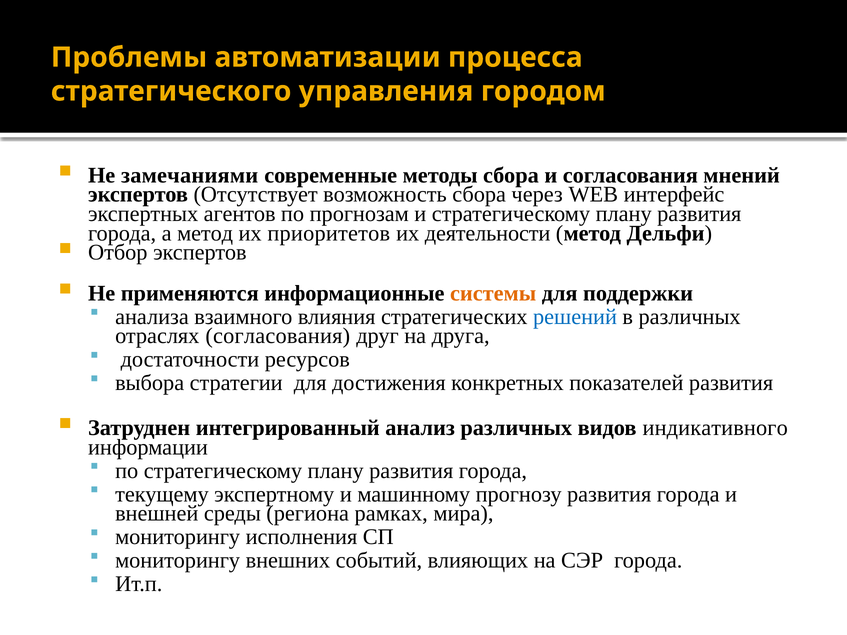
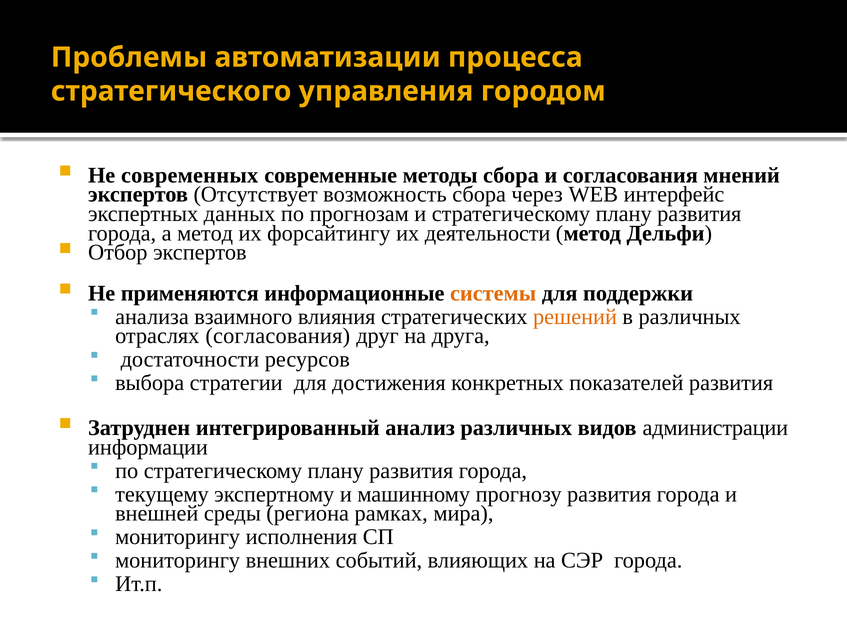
замечаниями: замечаниями -> современных
агентов: агентов -> данных
приоритетов: приоритетов -> форсайтингу
решений colour: blue -> orange
индикативного: индикативного -> администрации
